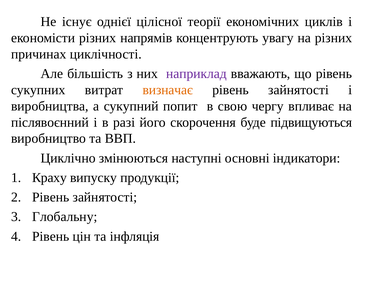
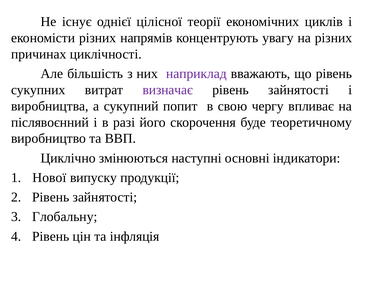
визначає colour: orange -> purple
підвищуються: підвищуються -> теоретичному
Краху: Краху -> Нової
